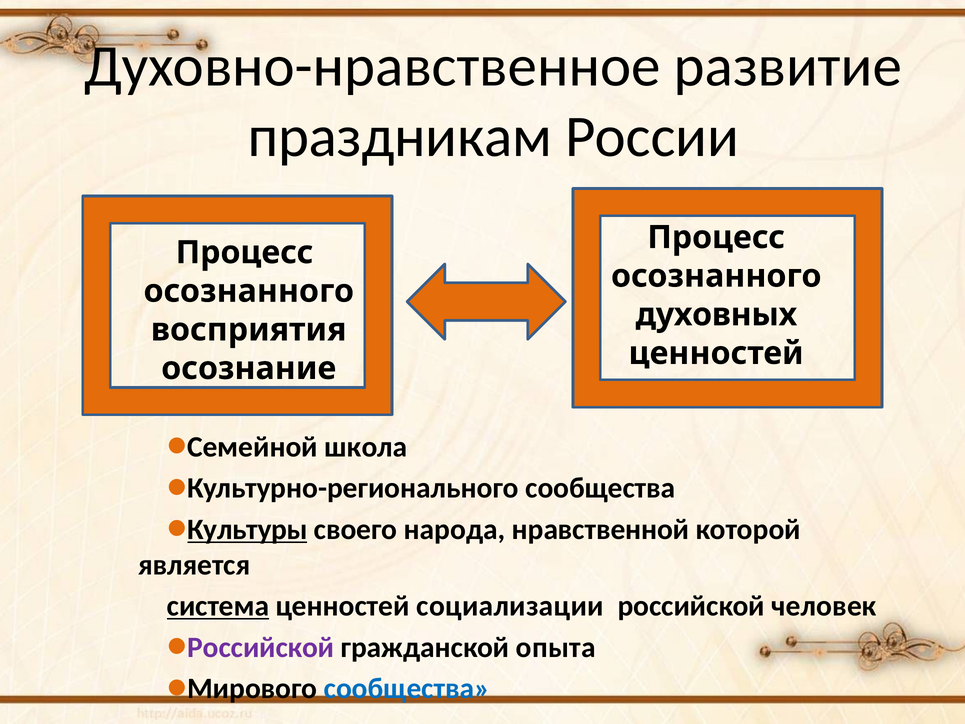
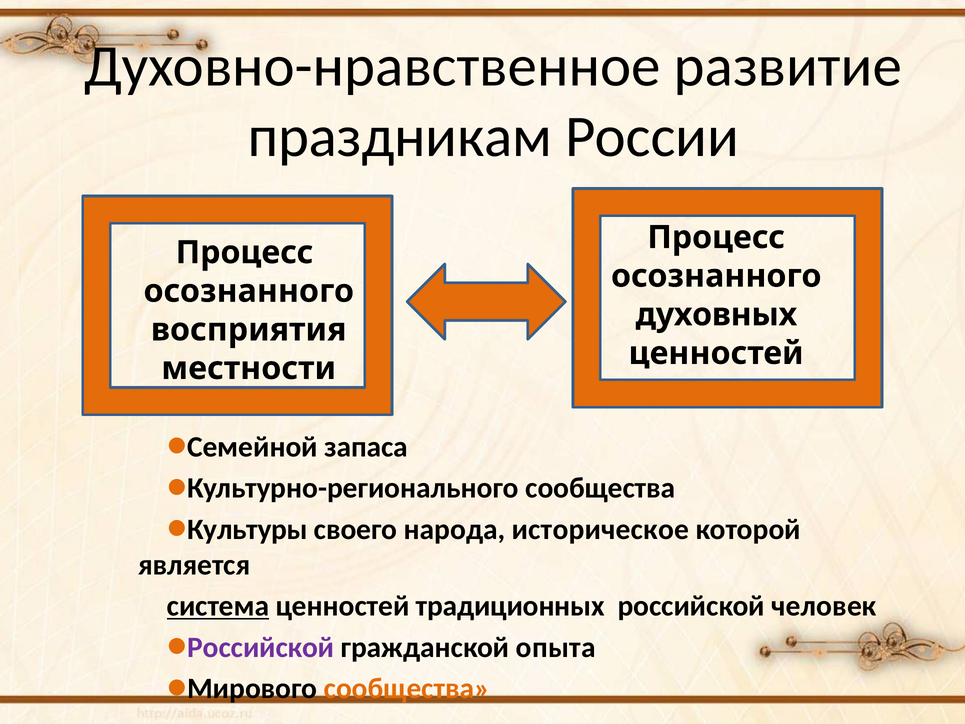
осознание: осознание -> местности
школа: школа -> запаса
Культуры underline: present -> none
нравственной: нравственной -> историческое
социализации: социализации -> традиционных
сообщества at (407, 688) colour: blue -> orange
